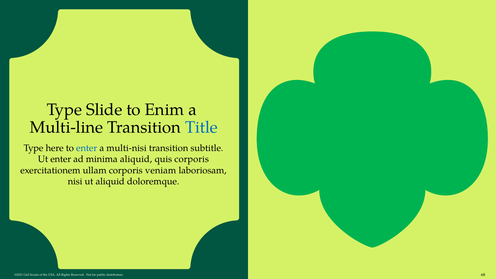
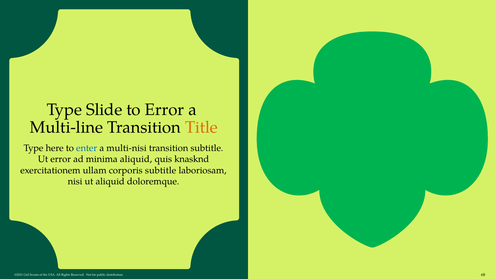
to Enim: Enim -> Error
Title colour: blue -> orange
Ut enter: enter -> error
quis corporis: corporis -> knasknd
corporis veniam: veniam -> subtitle
